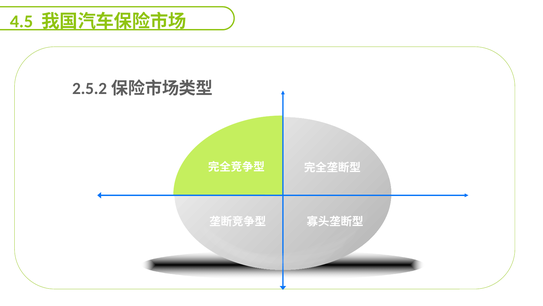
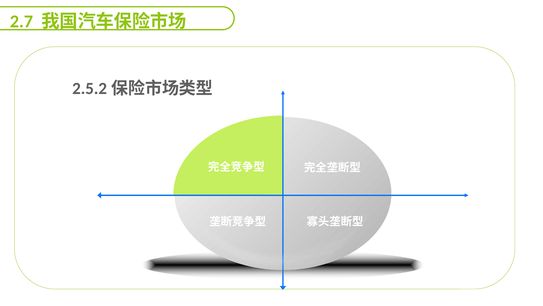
4.5: 4.5 -> 2.7
